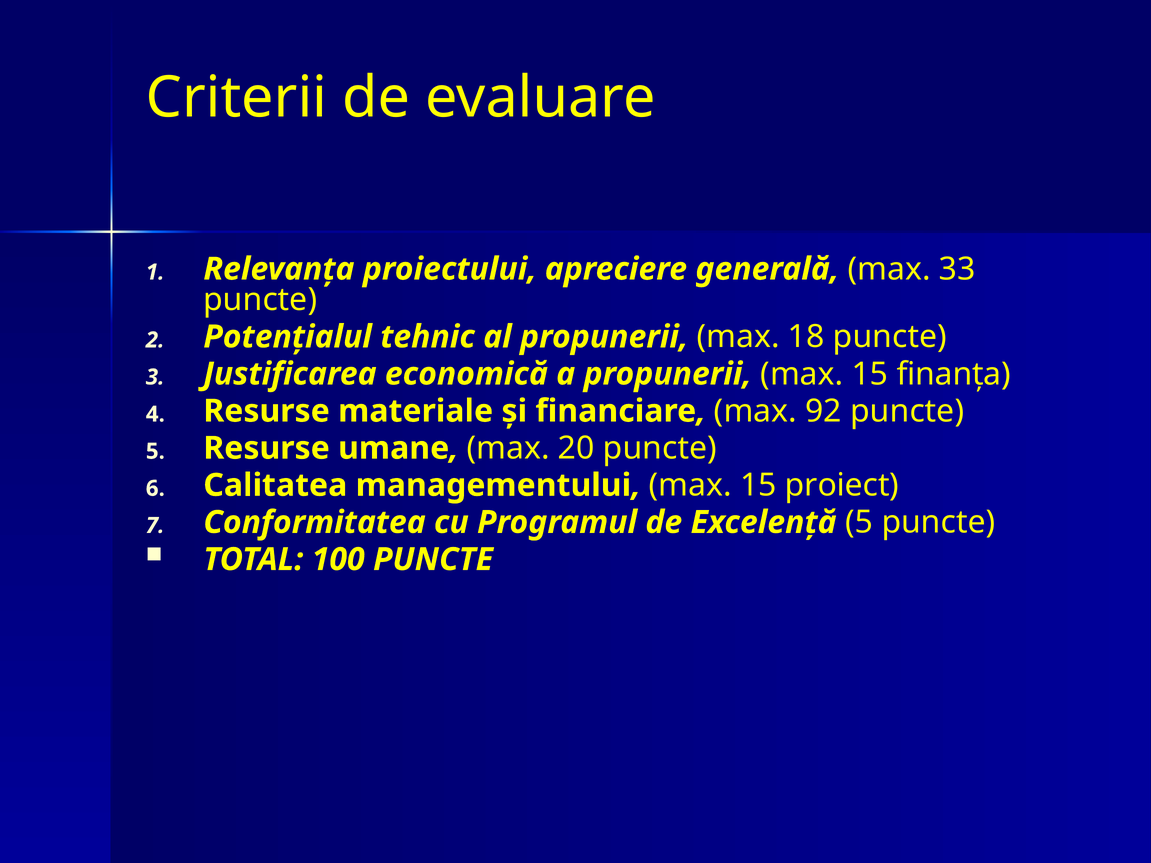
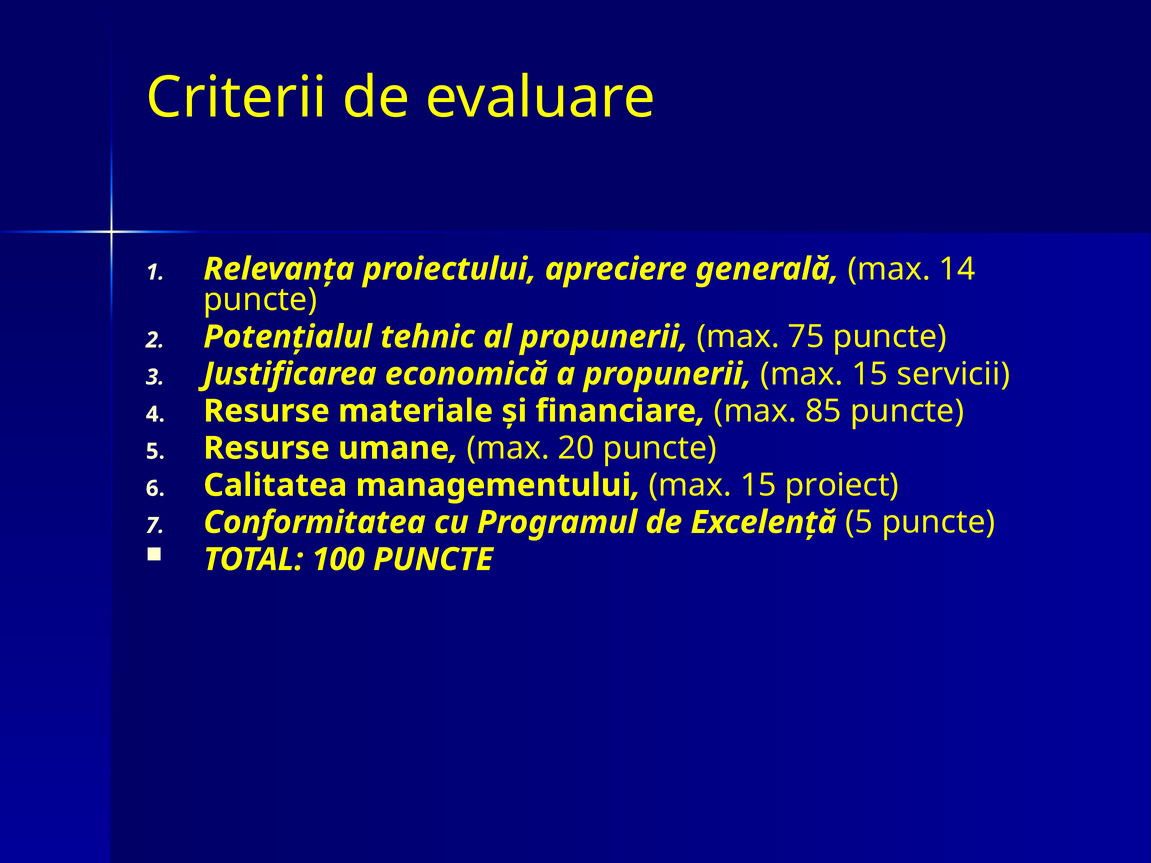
33: 33 -> 14
18: 18 -> 75
finanţa: finanţa -> servicii
92: 92 -> 85
